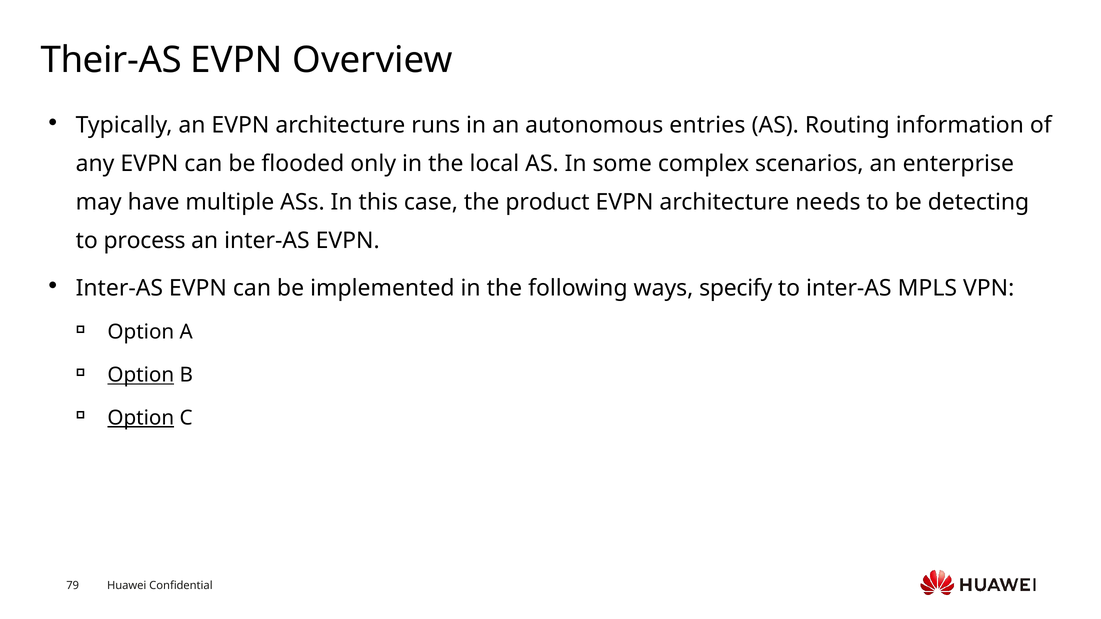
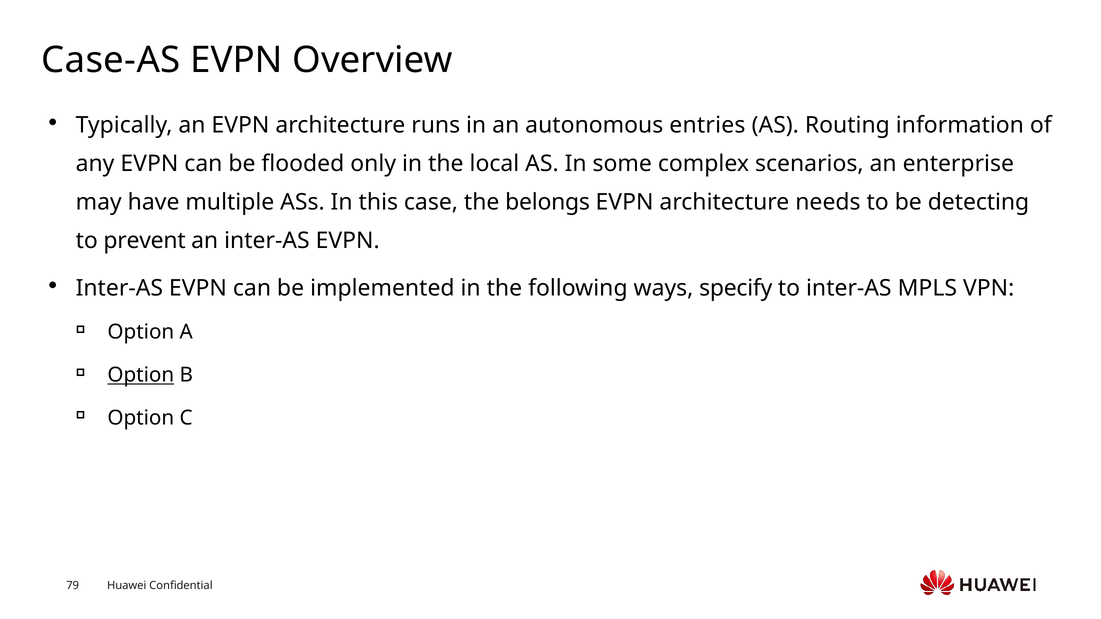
Their-AS: Their-AS -> Case-AS
product: product -> belongs
process: process -> prevent
Option at (141, 418) underline: present -> none
